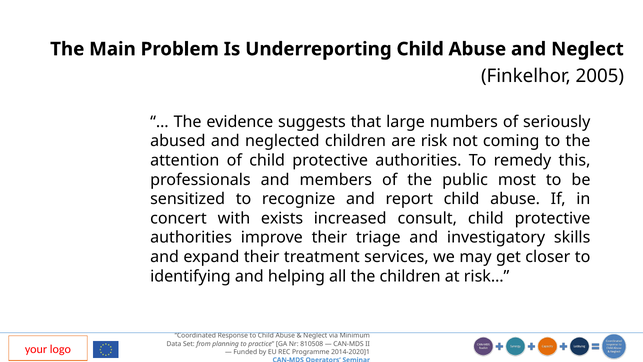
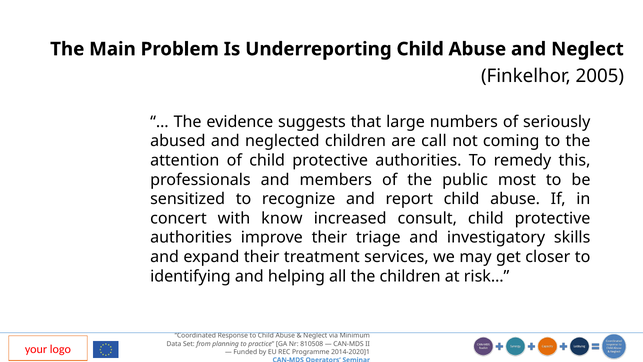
risk: risk -> call
exists: exists -> know
